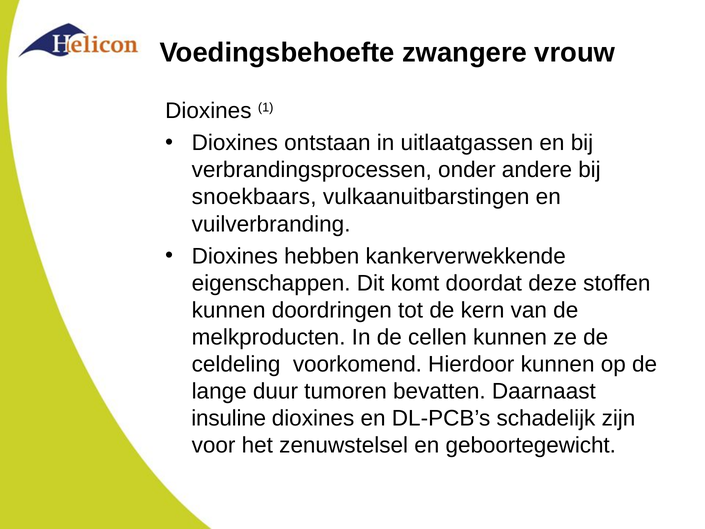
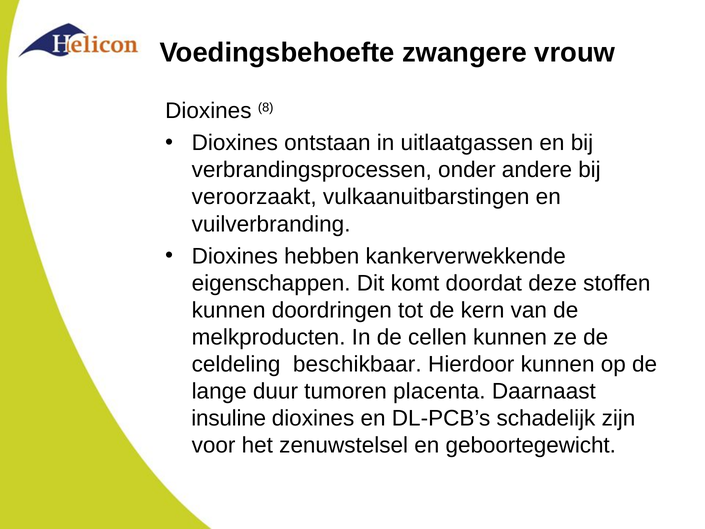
1: 1 -> 8
snoekbaars: snoekbaars -> veroorzaakt
voorkomend: voorkomend -> beschikbaar
bevatten: bevatten -> placenta
